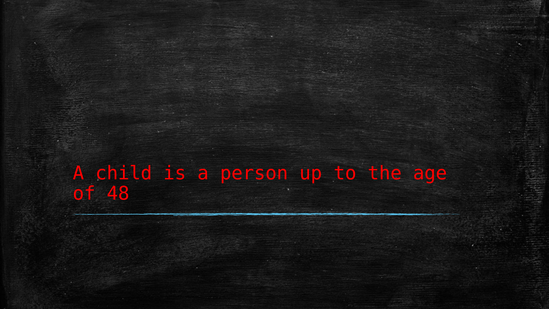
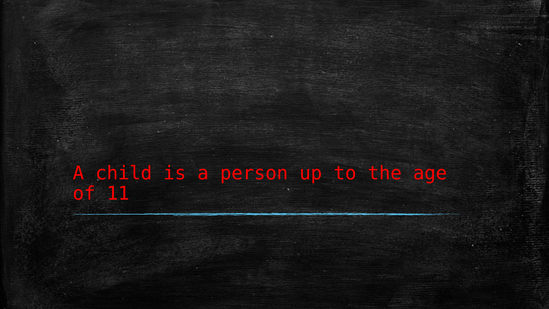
48: 48 -> 11
